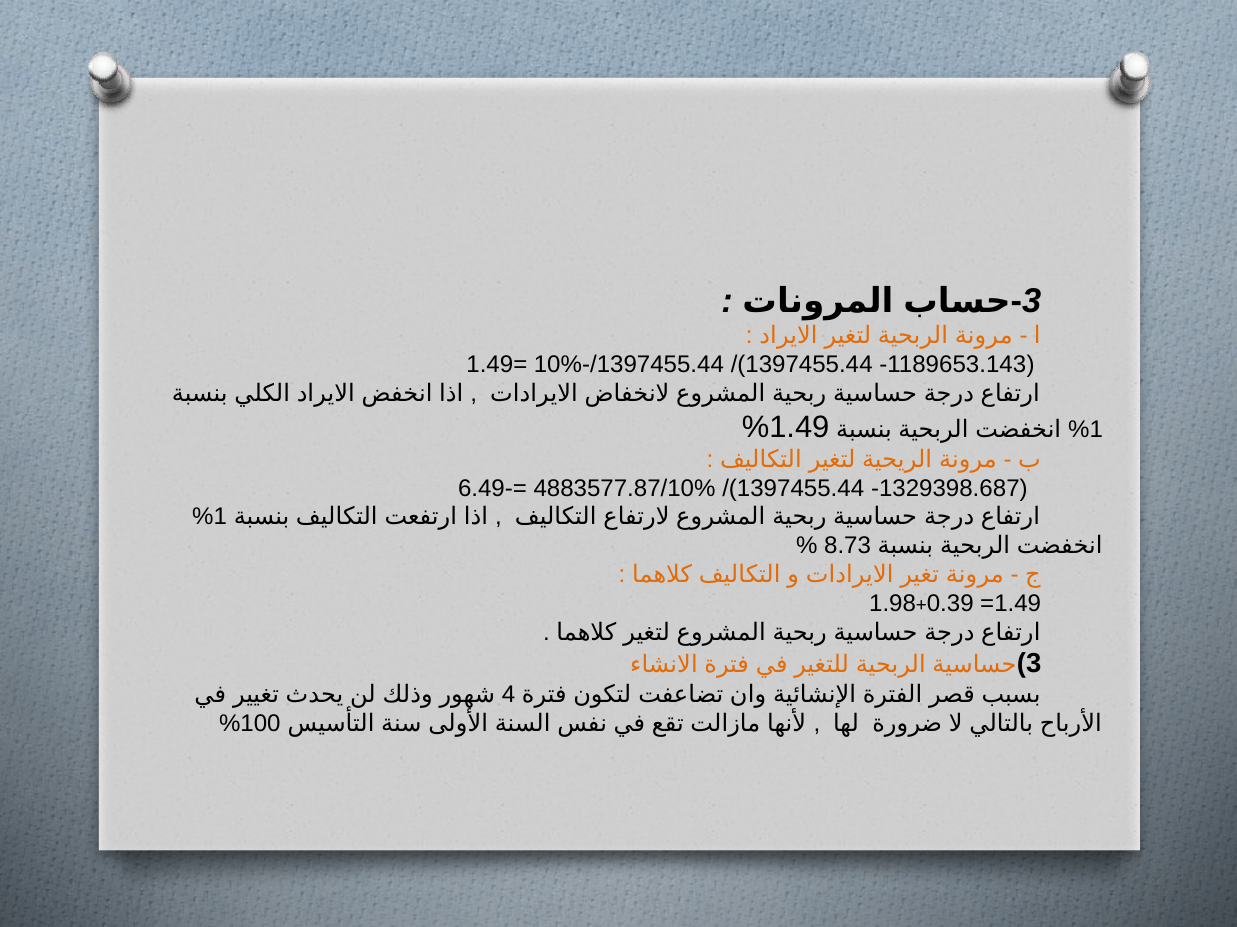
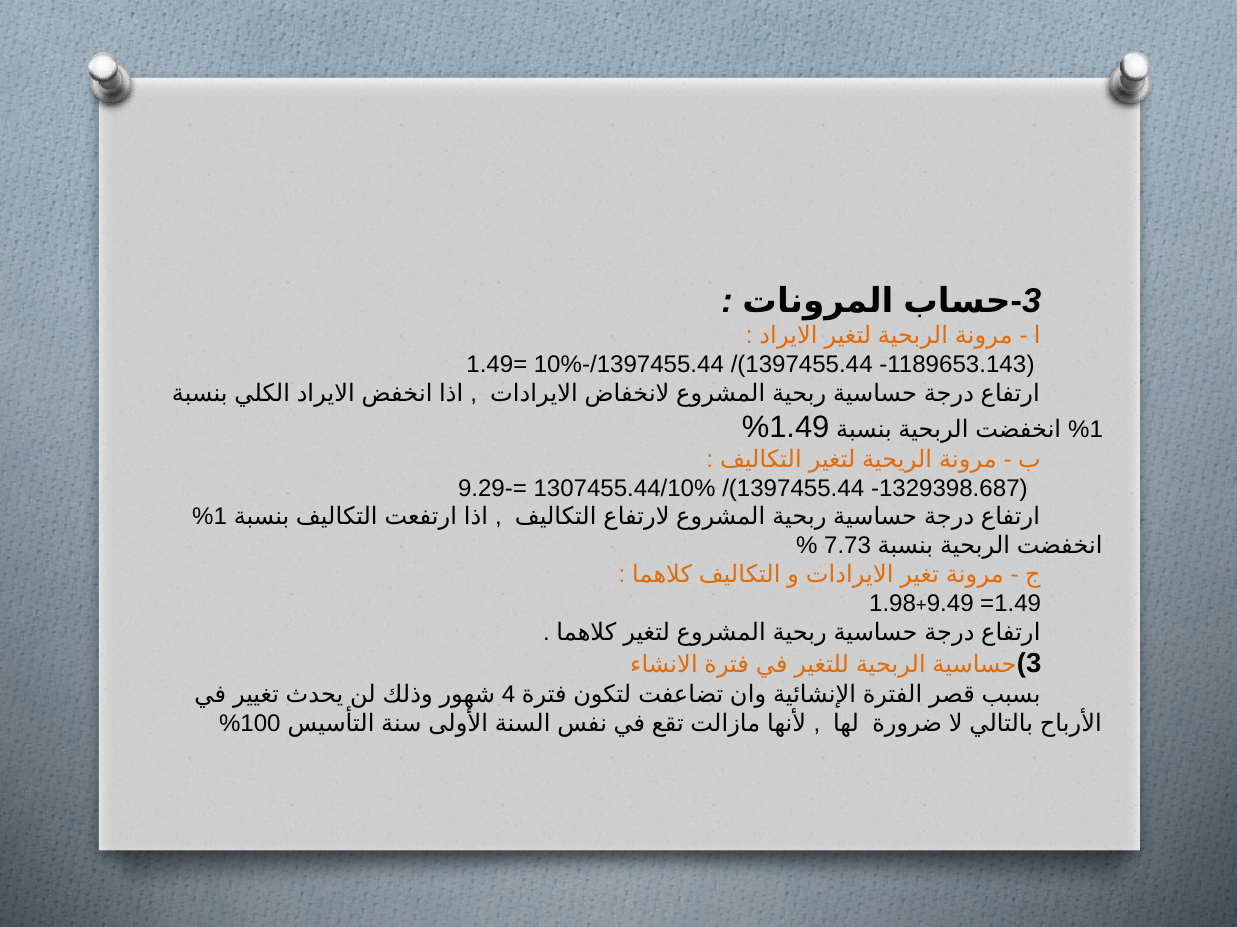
6.49: 6.49 -> 9.29
4883577.87/10%: 4883577.87/10% -> 1307455.44/10%
8.73: 8.73 -> 7.73
0.39: 0.39 -> 9.49
